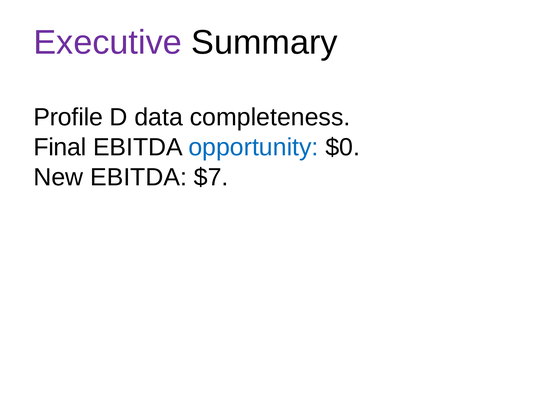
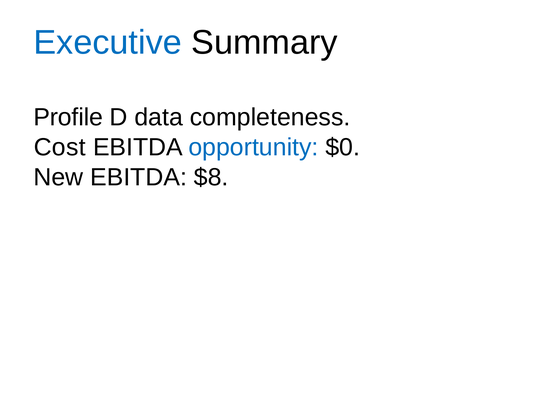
Executive colour: purple -> blue
Final: Final -> Cost
$7: $7 -> $8
